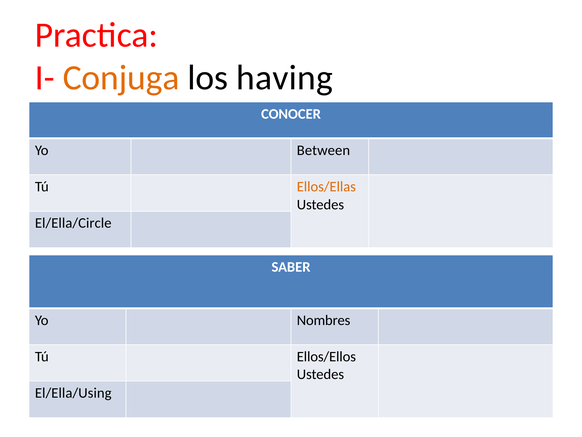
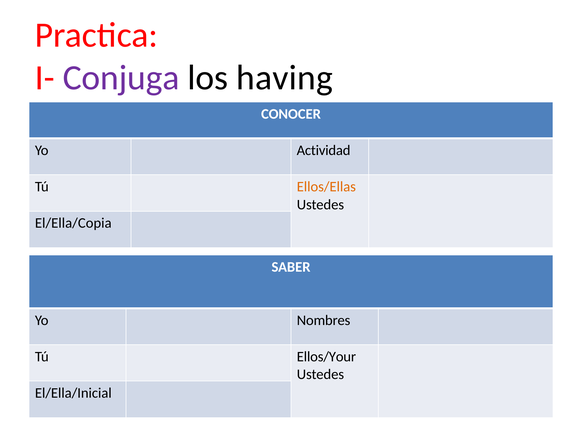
Conjuga colour: orange -> purple
Between: Between -> Actividad
El/Ella/Circle: El/Ella/Circle -> El/Ella/Copia
Ellos/Ellos: Ellos/Ellos -> Ellos/Your
El/Ella/Using: El/Ella/Using -> El/Ella/Inicial
